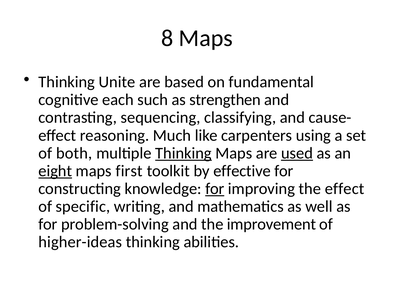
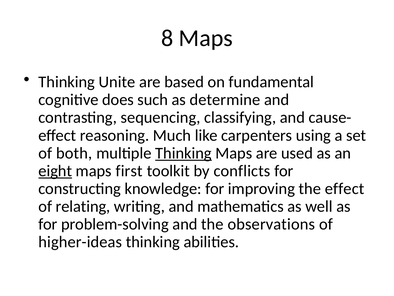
each: each -> does
strengthen: strengthen -> determine
used underline: present -> none
effective: effective -> conflicts
for at (215, 188) underline: present -> none
specific: specific -> relating
improvement: improvement -> observations
